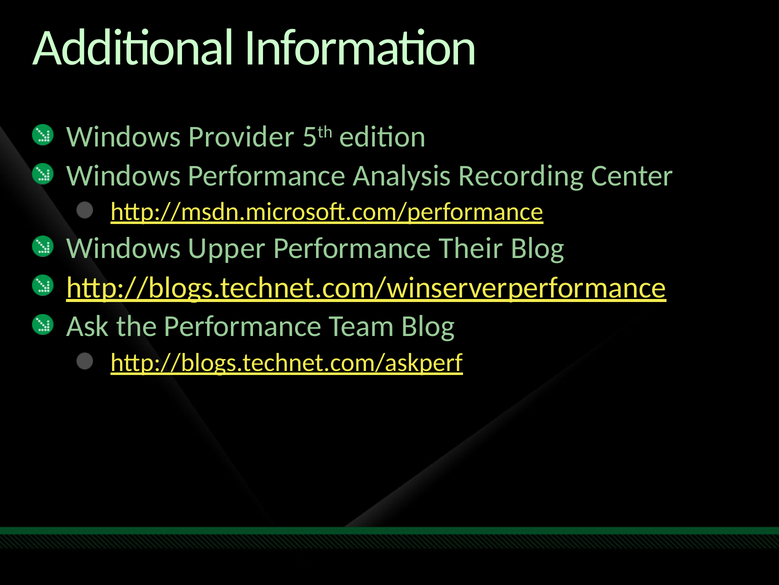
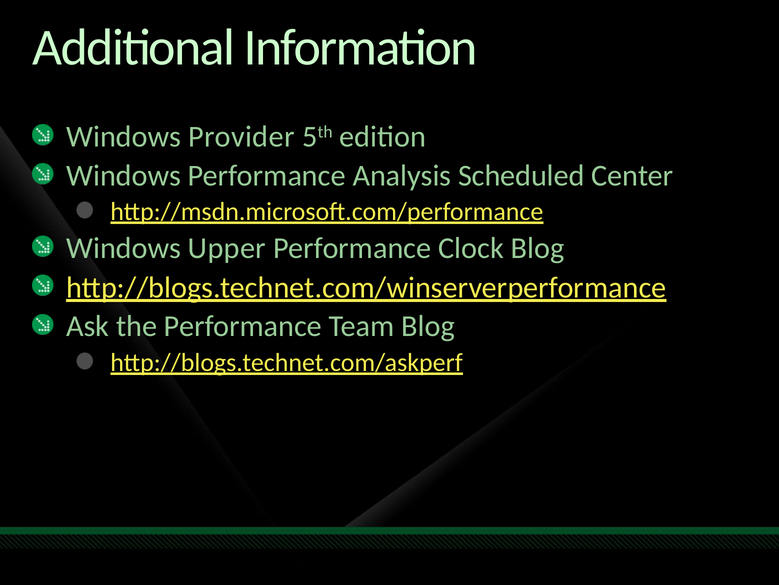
Recording: Recording -> Scheduled
Their: Their -> Clock
